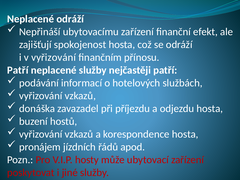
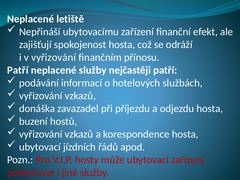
Neplacené odráží: odráží -> letiště
pronájem at (40, 147): pronájem -> ubytovací
